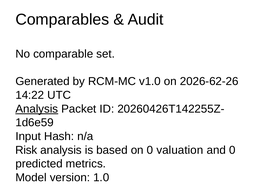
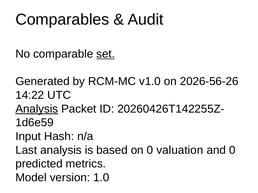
set underline: none -> present
2026-62-26: 2026-62-26 -> 2026-56-26
Risk: Risk -> Last
